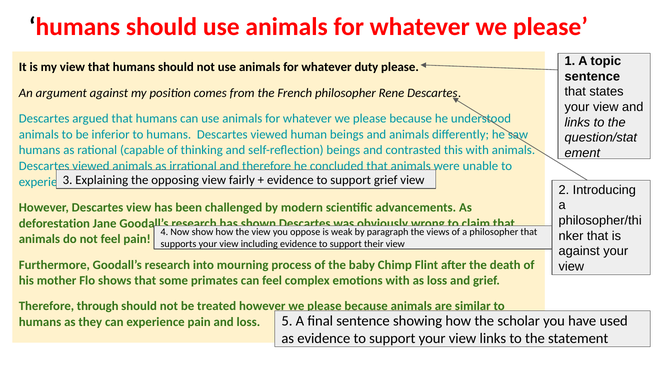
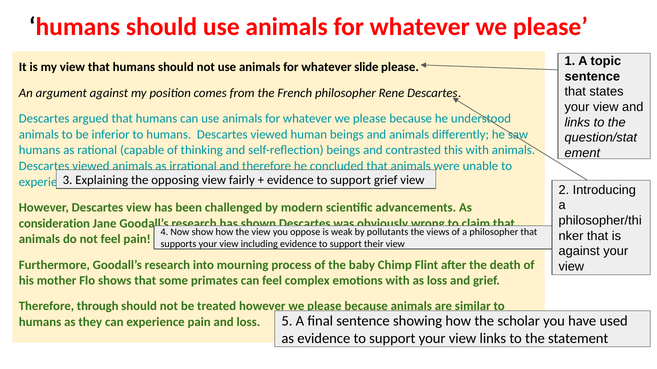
duty: duty -> slide
deforestation: deforestation -> consideration
paragraph: paragraph -> pollutants
